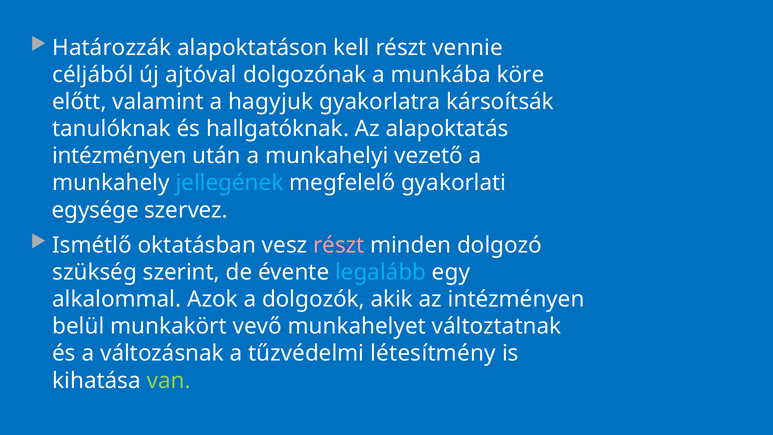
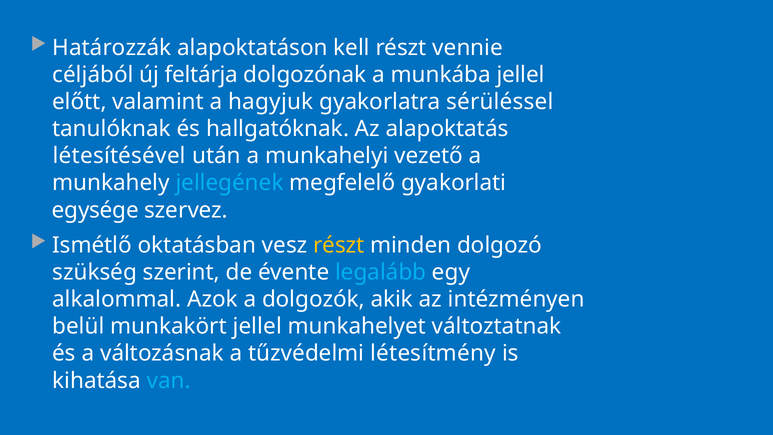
ajtóval: ajtóval -> feltárja
munkába köre: köre -> jellel
kársoítsák: kársoítsák -> sérüléssel
intézményen at (119, 156): intézményen -> létesítésével
részt at (339, 245) colour: pink -> yellow
munkakört vevő: vevő -> jellel
van colour: light green -> light blue
